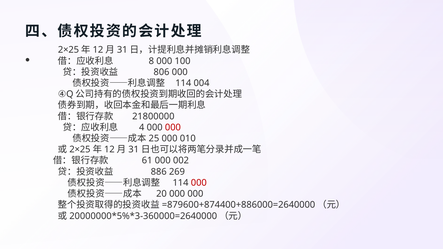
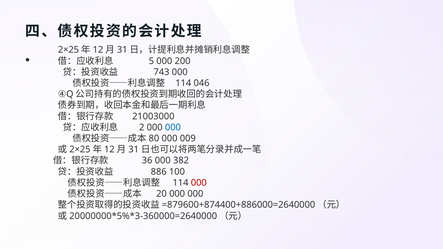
8: 8 -> 5
100: 100 -> 200
806: 806 -> 743
004: 004 -> 046
21800000: 21800000 -> 21003000
4: 4 -> 2
000 at (173, 127) colour: red -> blue
25: 25 -> 80
010: 010 -> 009
61: 61 -> 36
002: 002 -> 382
269: 269 -> 100
